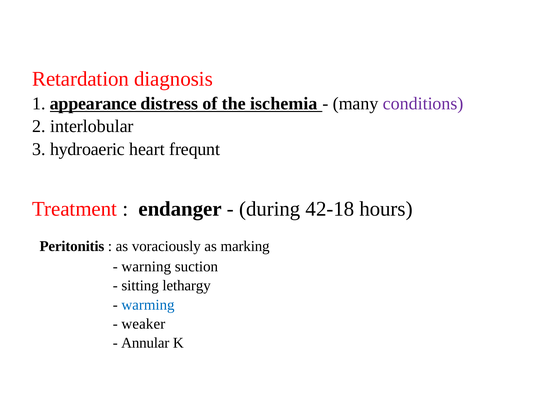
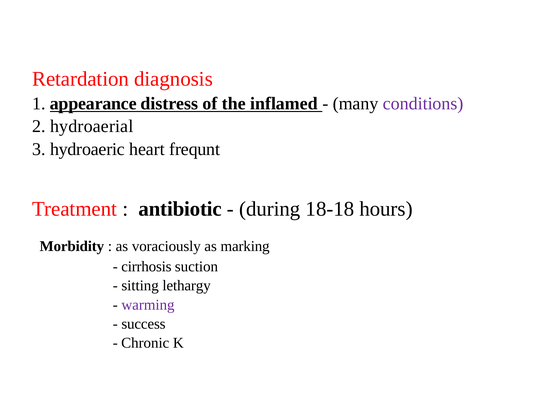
ischemia: ischemia -> inflamed
interlobular: interlobular -> hydroaerial
endanger: endanger -> antibiotic
42-18: 42-18 -> 18-18
Peritonitis: Peritonitis -> Morbidity
warning: warning -> cirrhosis
warming colour: blue -> purple
weaker: weaker -> success
Annular: Annular -> Chronic
